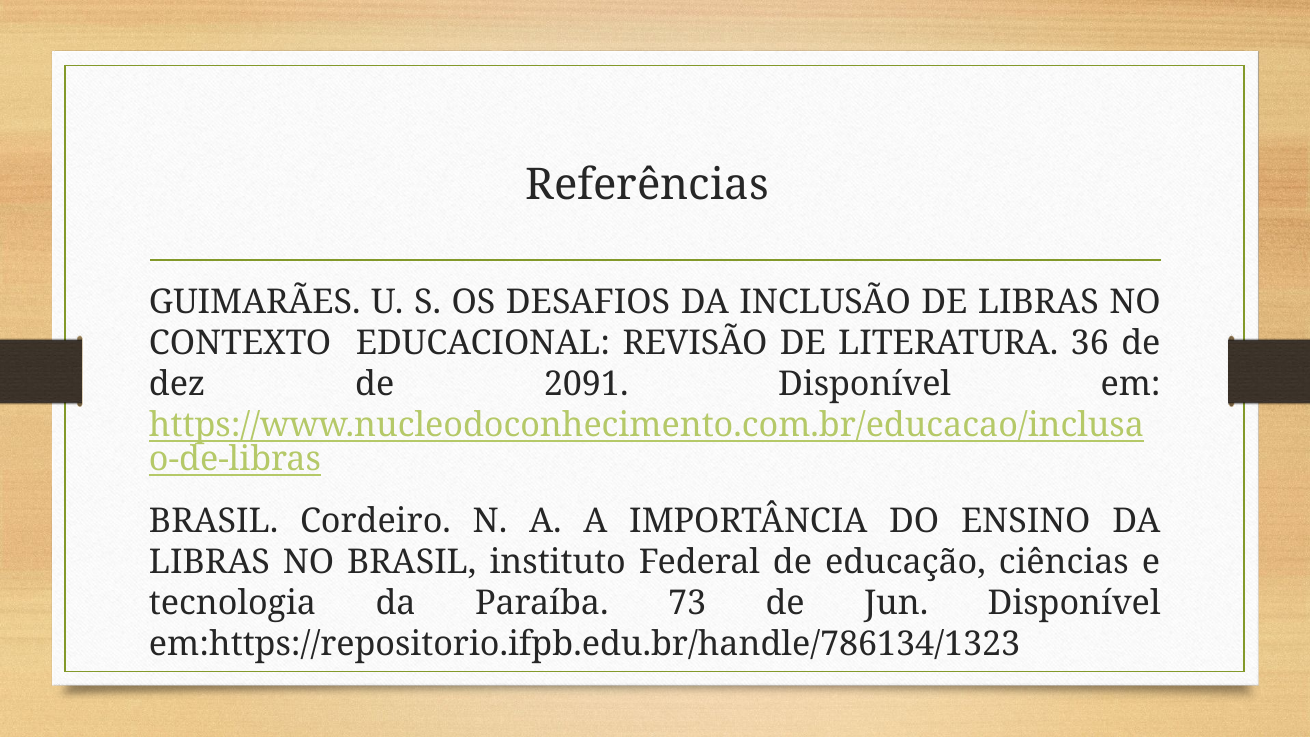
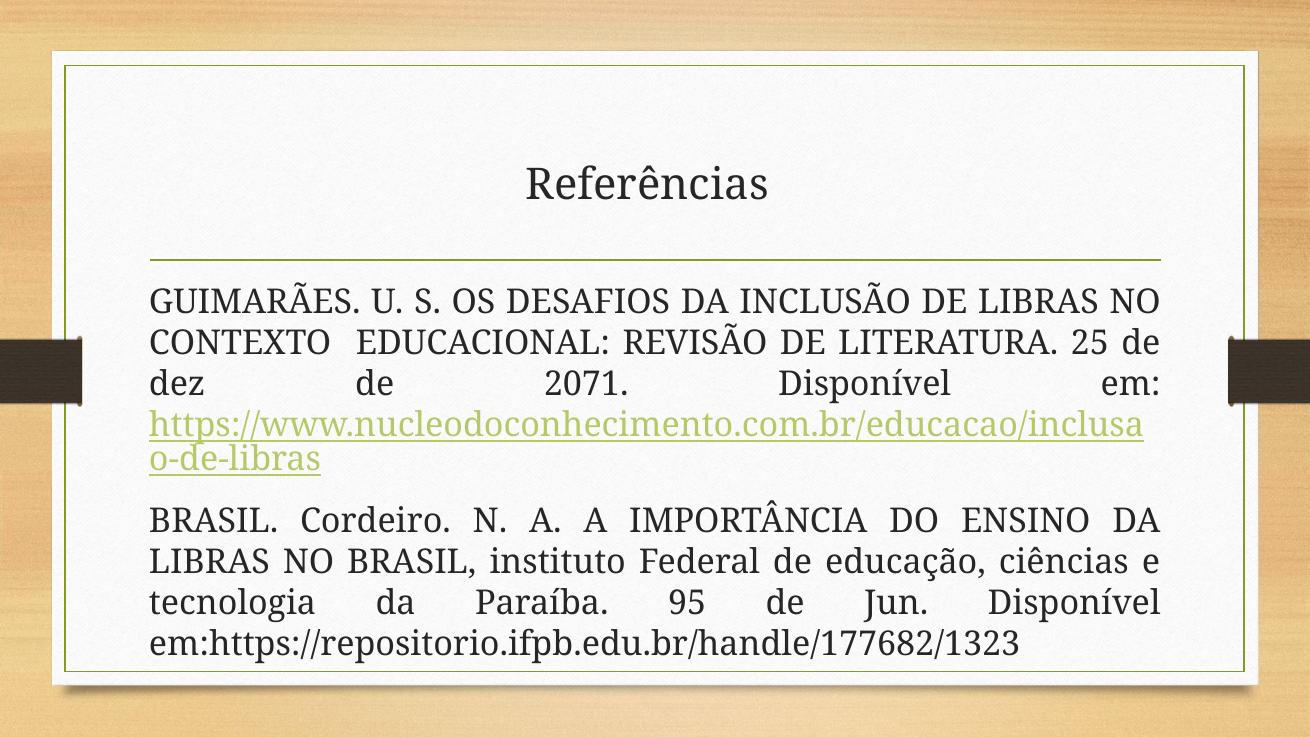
36: 36 -> 25
2091: 2091 -> 2071
73: 73 -> 95
em:https://repositorio.ifpb.edu.br/handle/786134/1323: em:https://repositorio.ifpb.edu.br/handle/786134/1323 -> em:https://repositorio.ifpb.edu.br/handle/177682/1323
